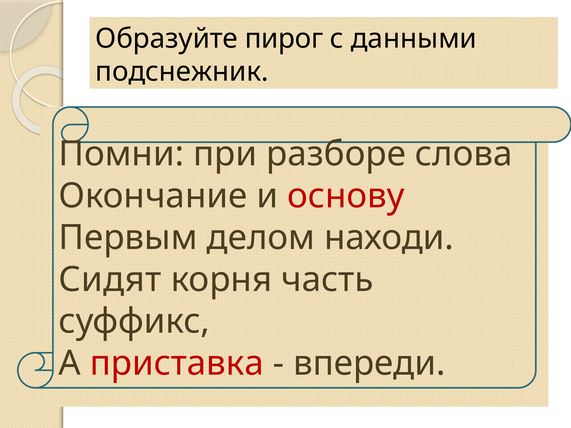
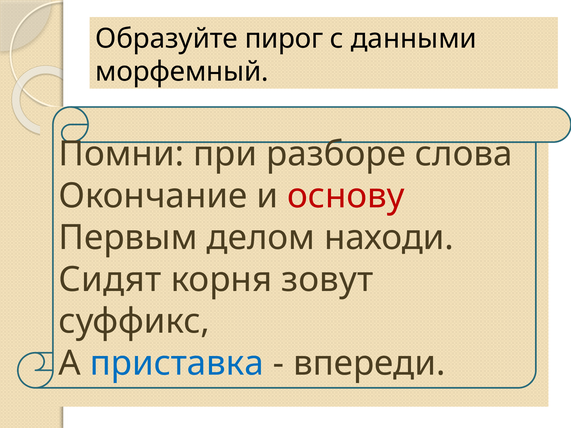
подснежник: подснежник -> морфемный
часть: часть -> зовут
приставка colour: red -> blue
